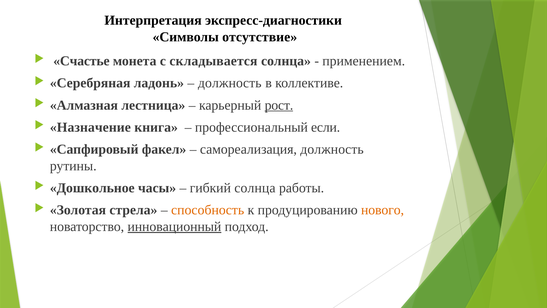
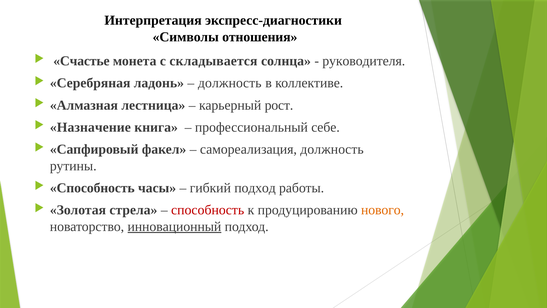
отсутствие: отсутствие -> отношения
применением: применением -> руководителя
рост underline: present -> none
если: если -> себе
Дошкольное at (92, 188): Дошкольное -> Способность
гибкий солнца: солнца -> подход
способность at (208, 210) colour: orange -> red
